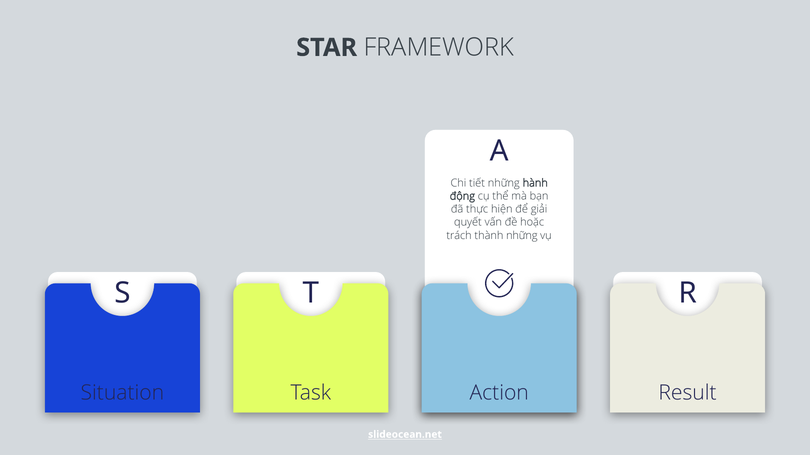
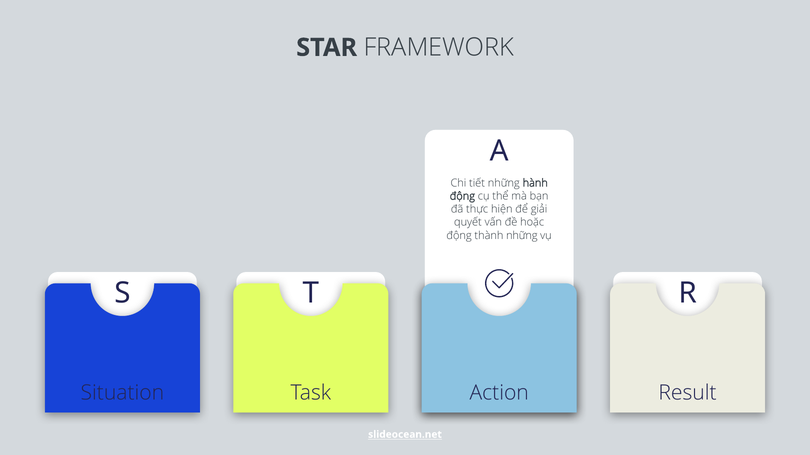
trách at (459, 236): trách -> động
